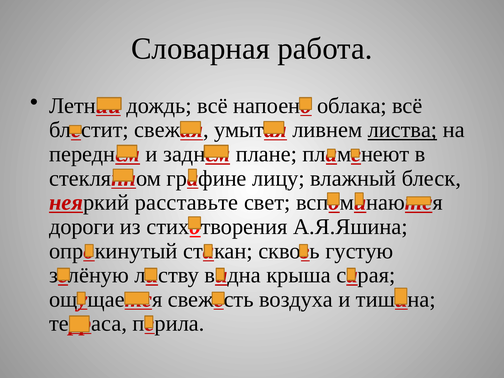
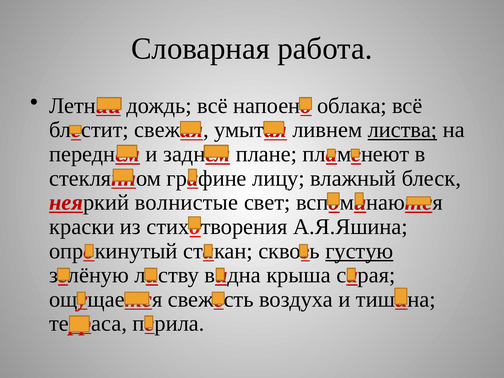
расставьте: расставьте -> волнистые
дороги: дороги -> краски
густую underline: none -> present
